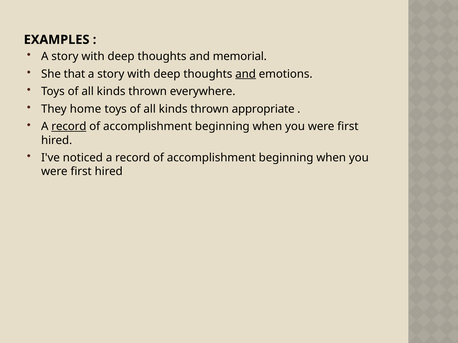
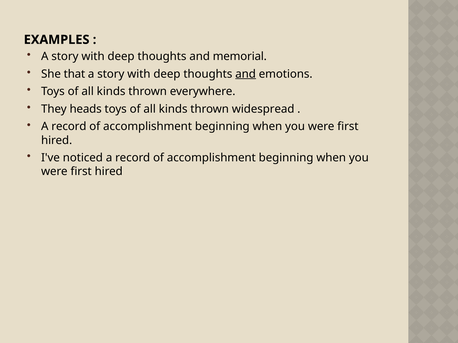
home: home -> heads
appropriate: appropriate -> widespread
record at (69, 127) underline: present -> none
